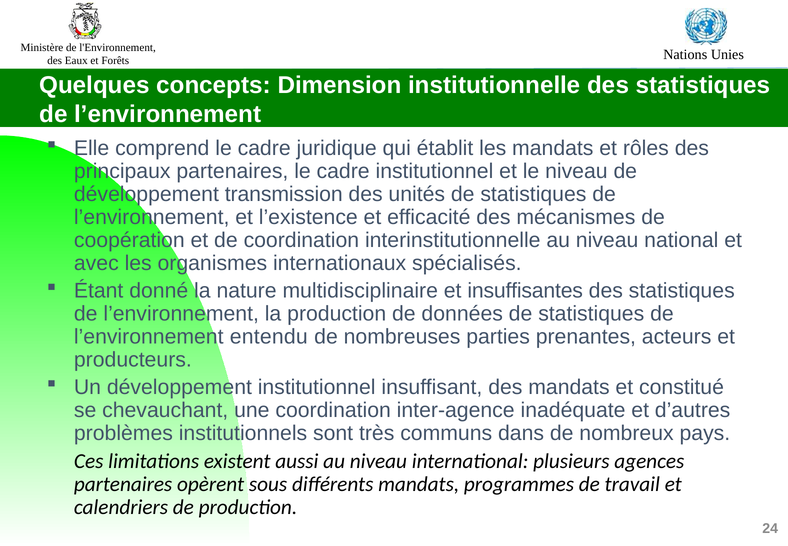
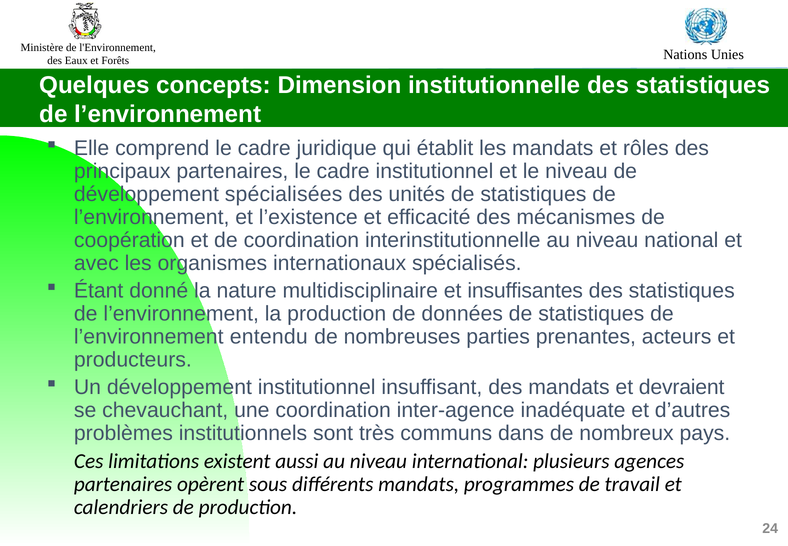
transmission: transmission -> spécialisées
constitué: constitué -> devraient
